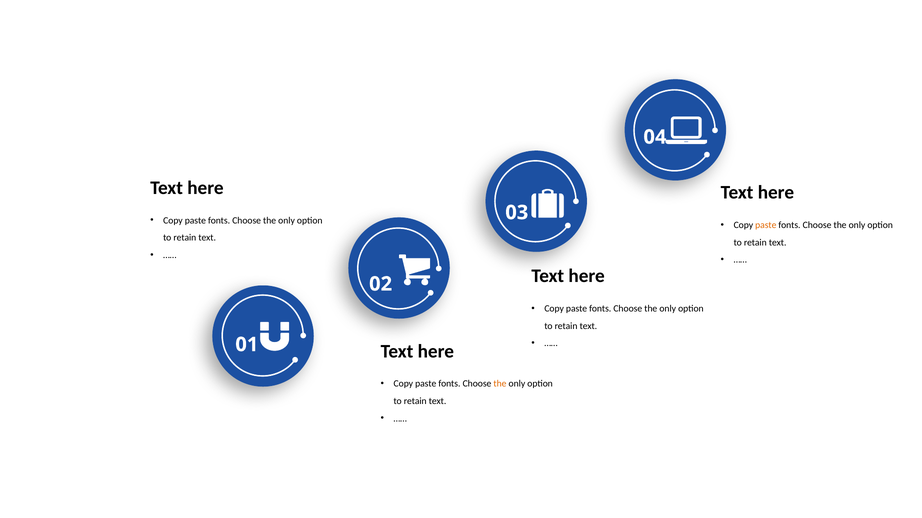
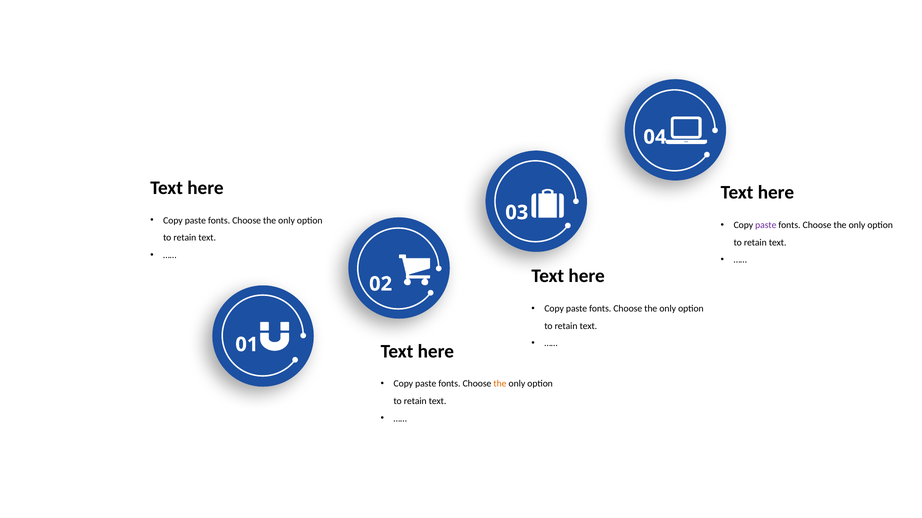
paste at (766, 225) colour: orange -> purple
